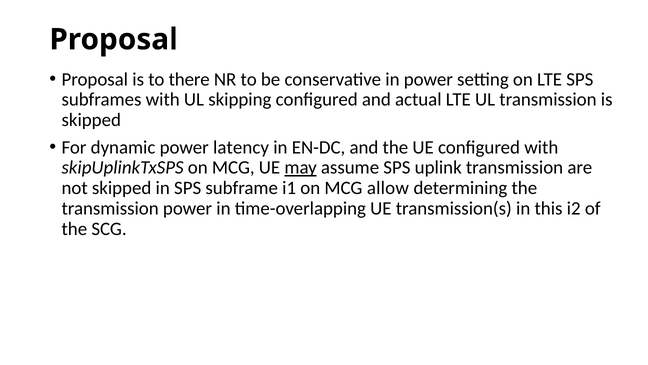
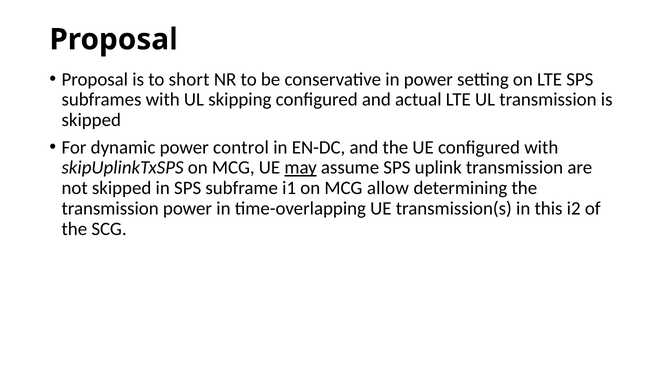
there: there -> short
latency: latency -> control
